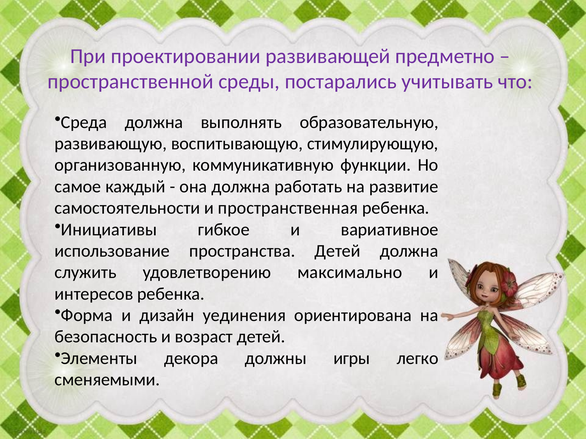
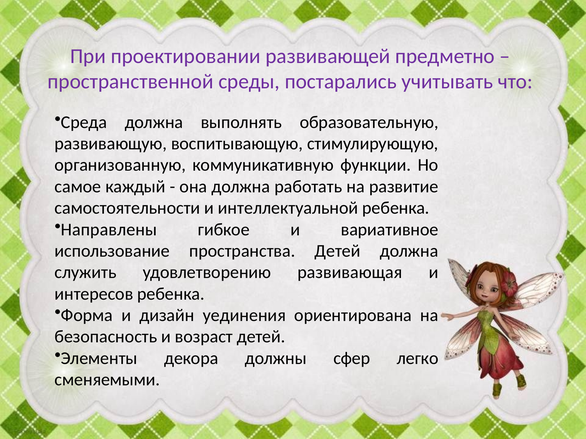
пространственная: пространственная -> интеллектуальной
Инициативы: Инициативы -> Направлены
максимально: максимально -> развивающая
игры: игры -> сфер
